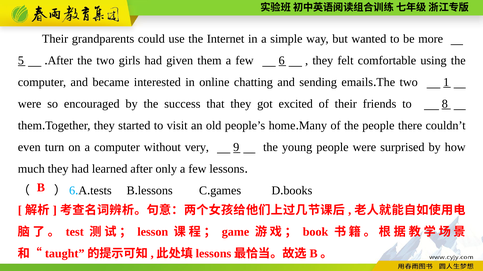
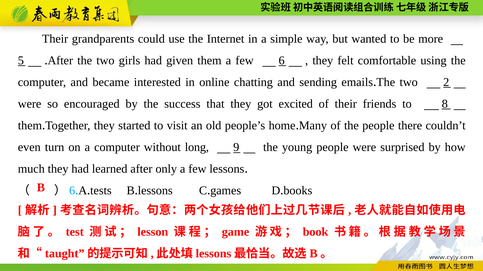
1: 1 -> 2
very: very -> long
